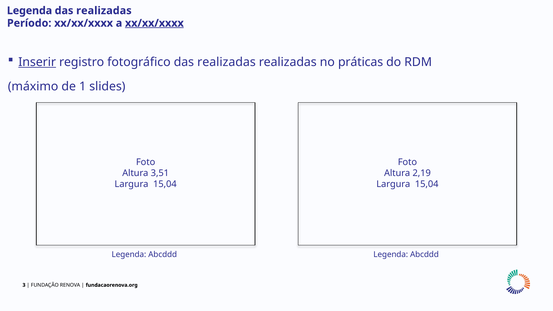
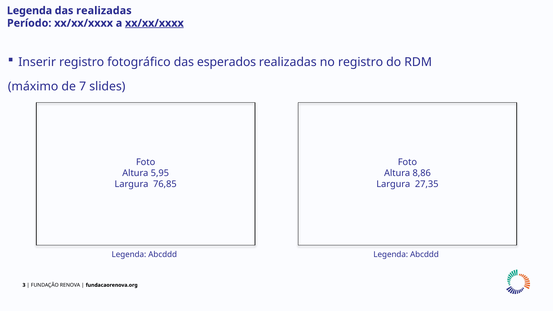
Inserir underline: present -> none
fotográfico das realizadas: realizadas -> esperados
no práticas: práticas -> registro
1: 1 -> 7
3,51: 3,51 -> 5,95
2,19: 2,19 -> 8,86
15,04 at (165, 184): 15,04 -> 76,85
15,04 at (427, 184): 15,04 -> 27,35
